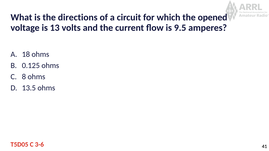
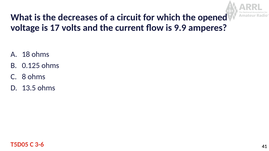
directions: directions -> decreases
13: 13 -> 17
9.5: 9.5 -> 9.9
